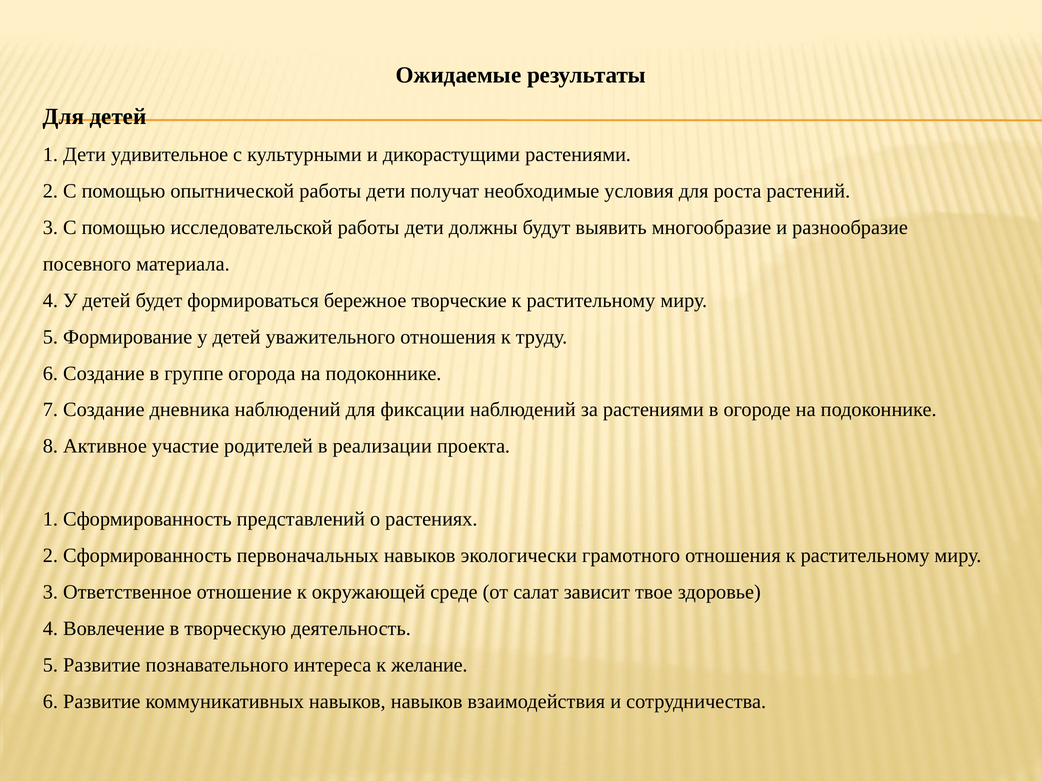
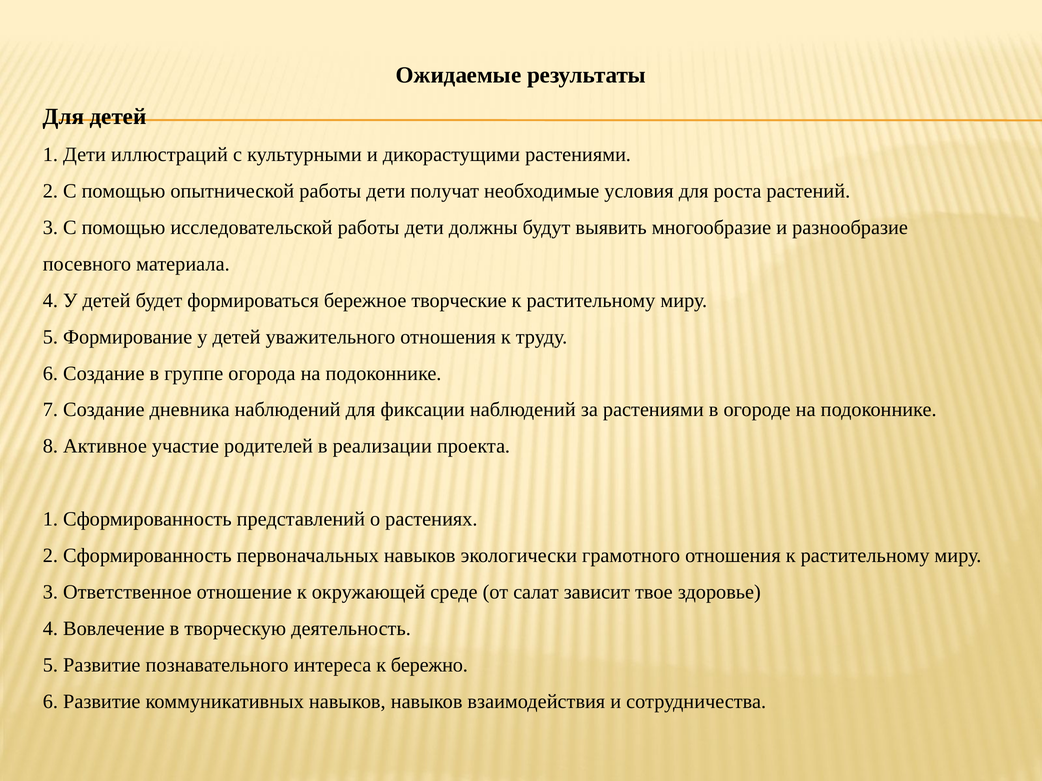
удивительное: удивительное -> иллюстраций
желание: желание -> бережно
